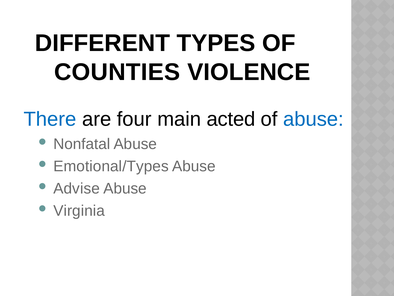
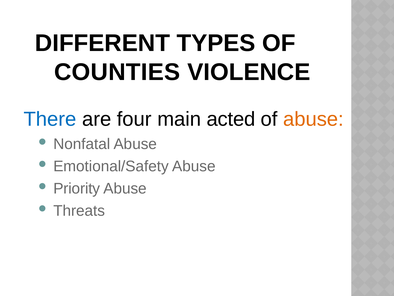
abuse at (313, 119) colour: blue -> orange
Emotional/Types: Emotional/Types -> Emotional/Safety
Advise: Advise -> Priority
Virginia: Virginia -> Threats
